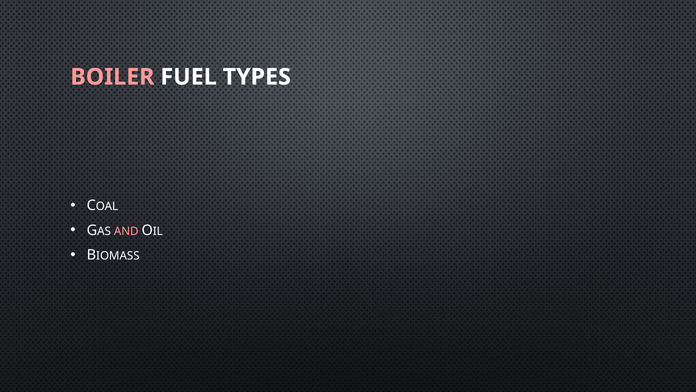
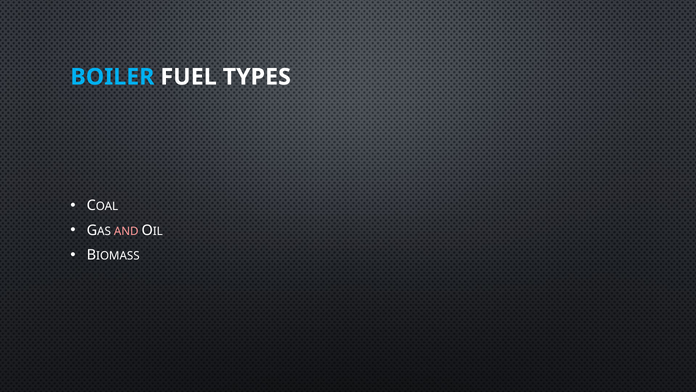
BOILER colour: pink -> light blue
